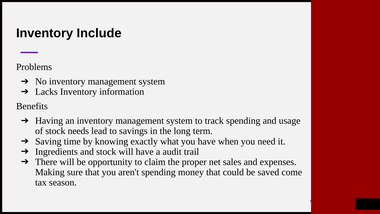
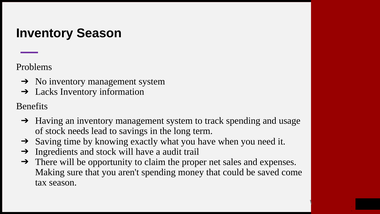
Inventory Include: Include -> Season
